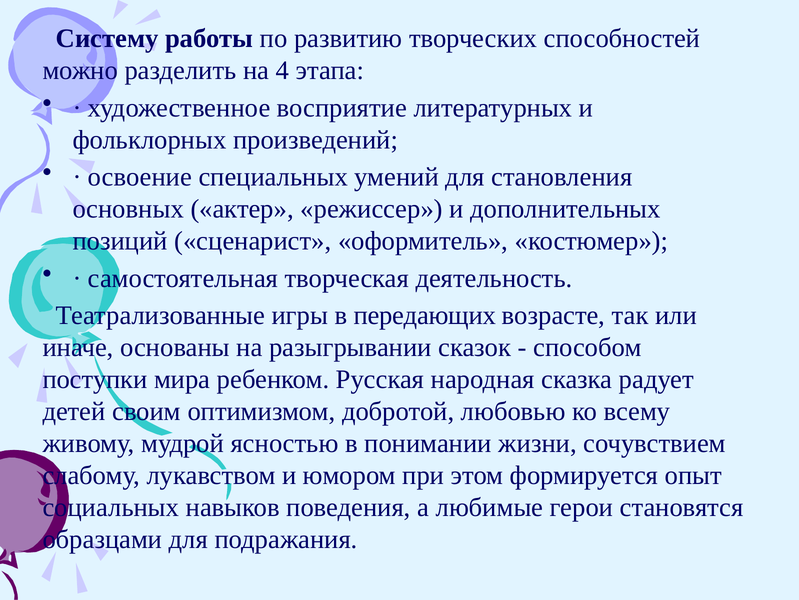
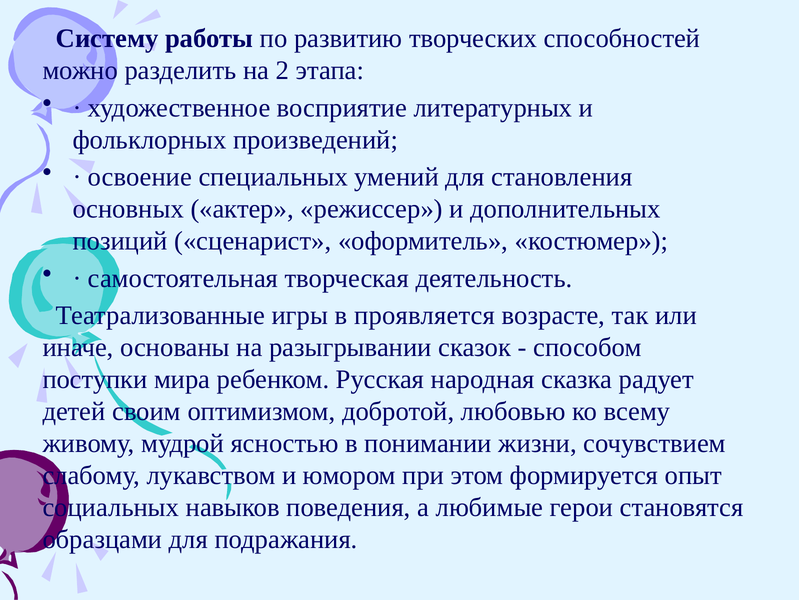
4: 4 -> 2
передающих: передающих -> проявляется
